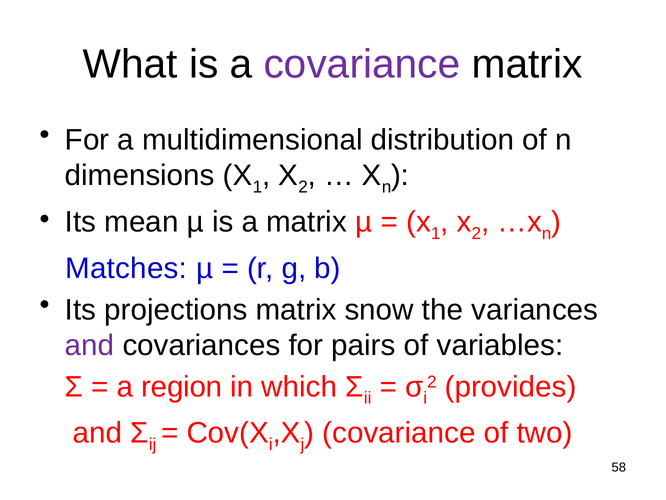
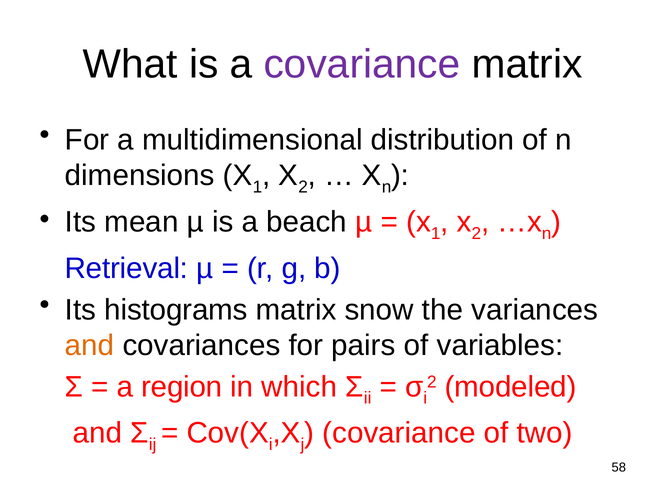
a matrix: matrix -> beach
Matches: Matches -> Retrieval
projections: projections -> histograms
and at (90, 345) colour: purple -> orange
provides: provides -> modeled
